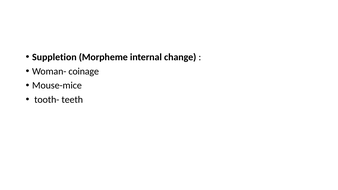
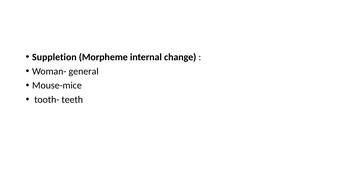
coinage: coinage -> general
